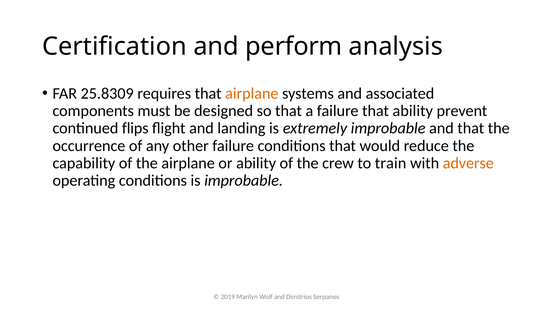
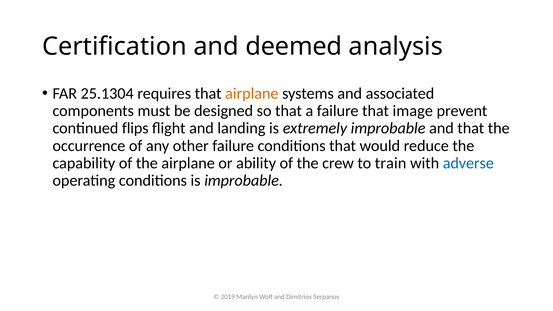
perform: perform -> deemed
25.8309: 25.8309 -> 25.1304
that ability: ability -> image
adverse colour: orange -> blue
